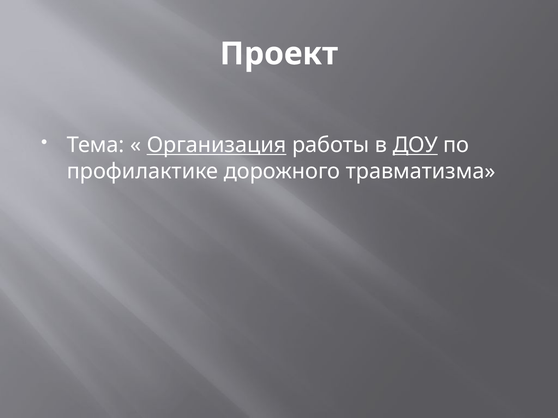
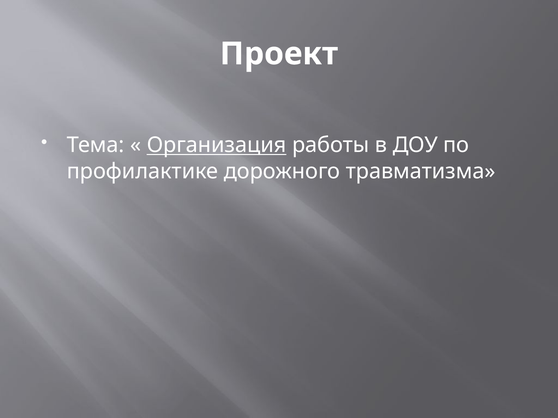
ДОУ underline: present -> none
